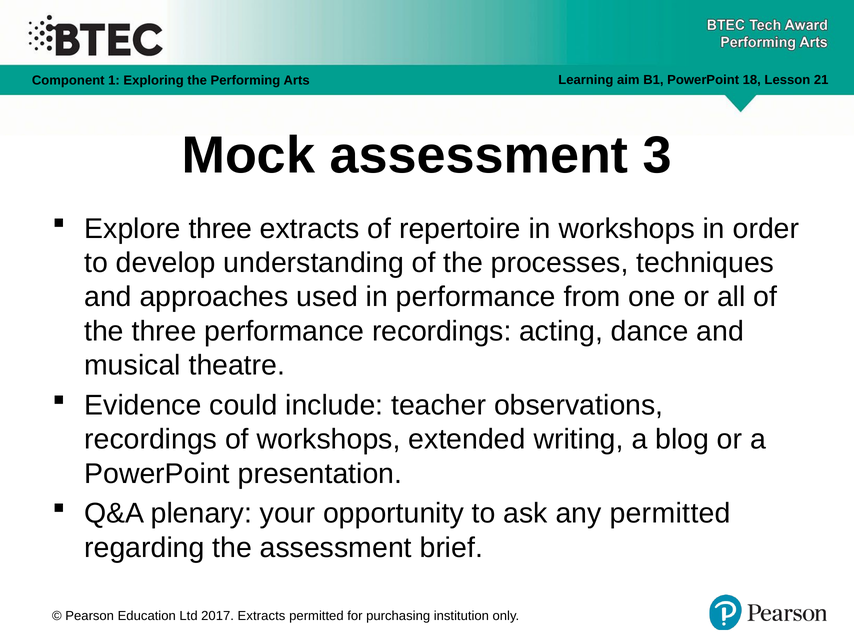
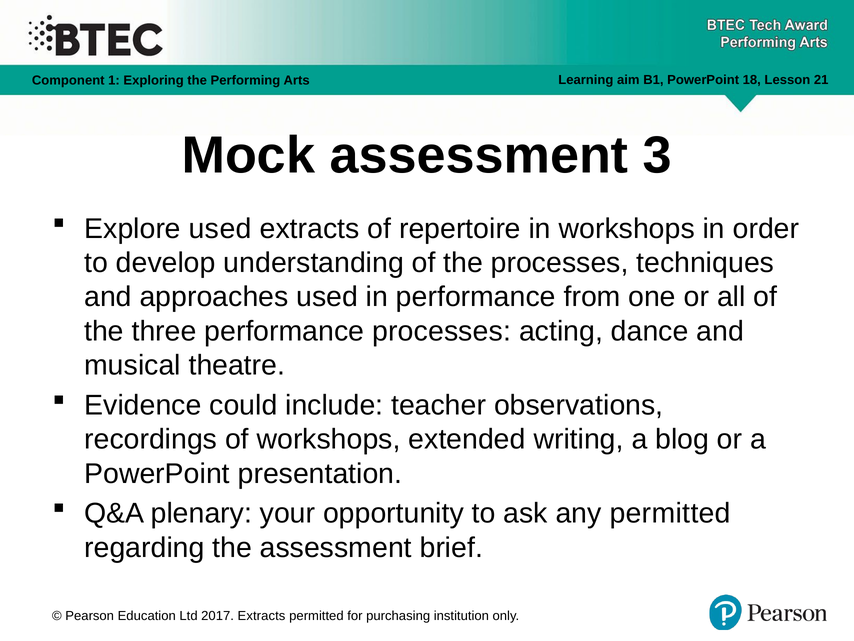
Explore three: three -> used
performance recordings: recordings -> processes
